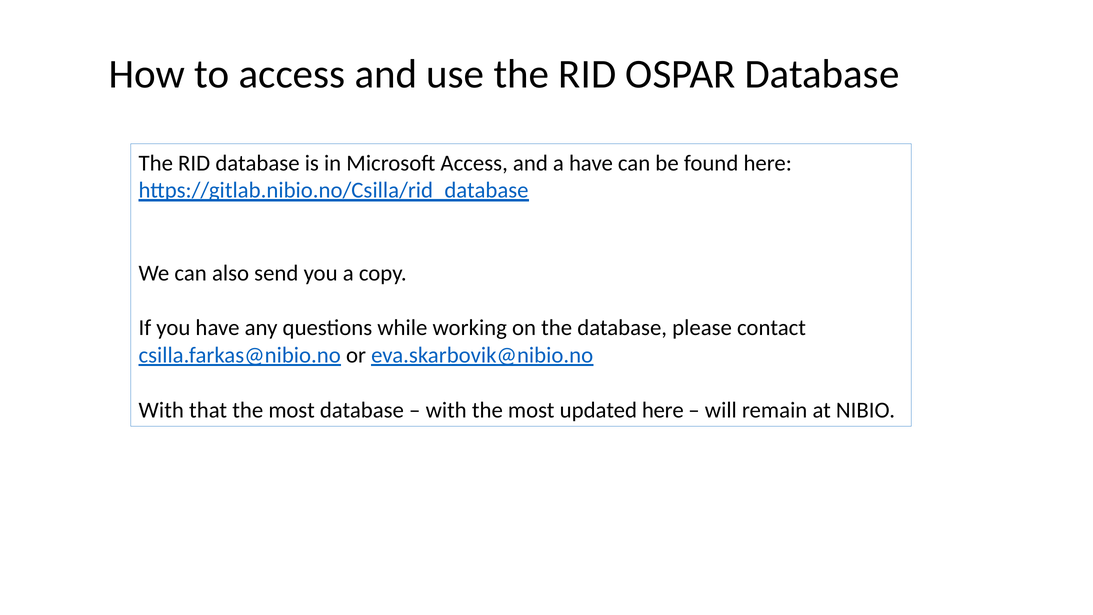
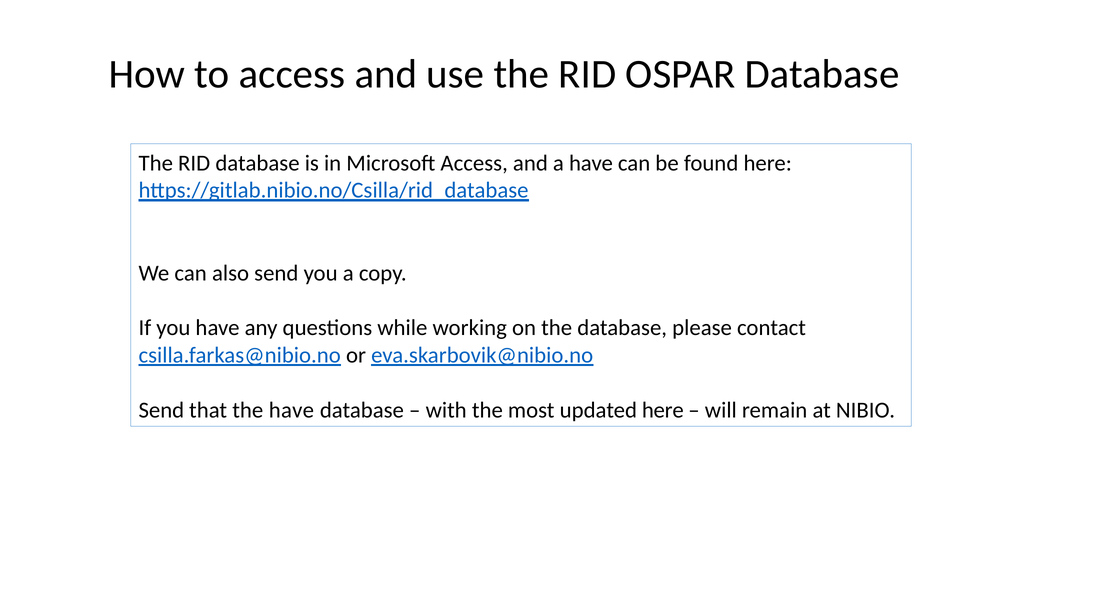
With at (161, 410): With -> Send
that the most: most -> have
